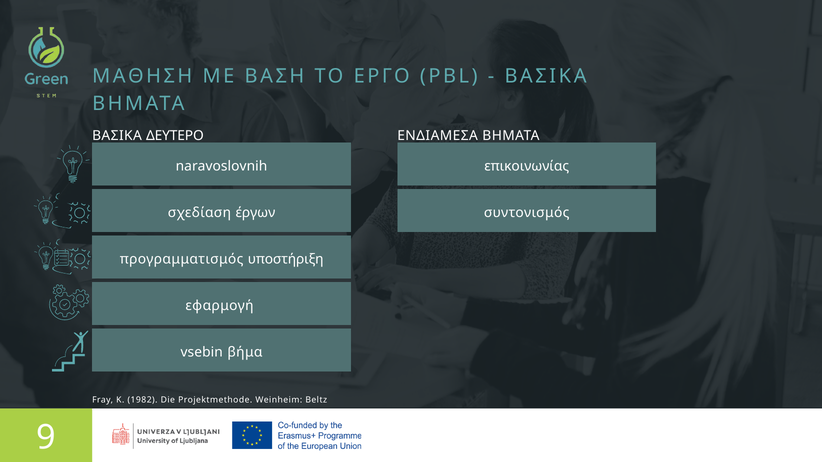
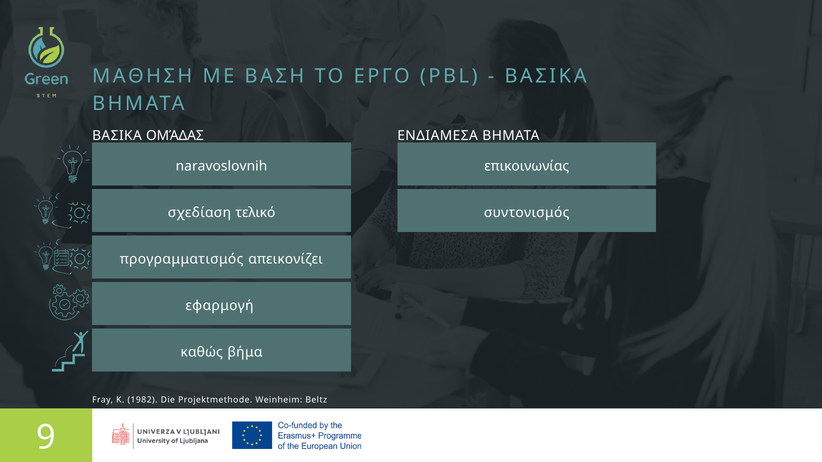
ΔΕΥΤΕΡΟ: ΔΕΥΤΕΡΟ -> ΟΜΆΔΑΣ
έργων: έργων -> τελικό
υποστήριξη: υποστήριξη -> απεικονίζει
vsebin: vsebin -> καθώς
